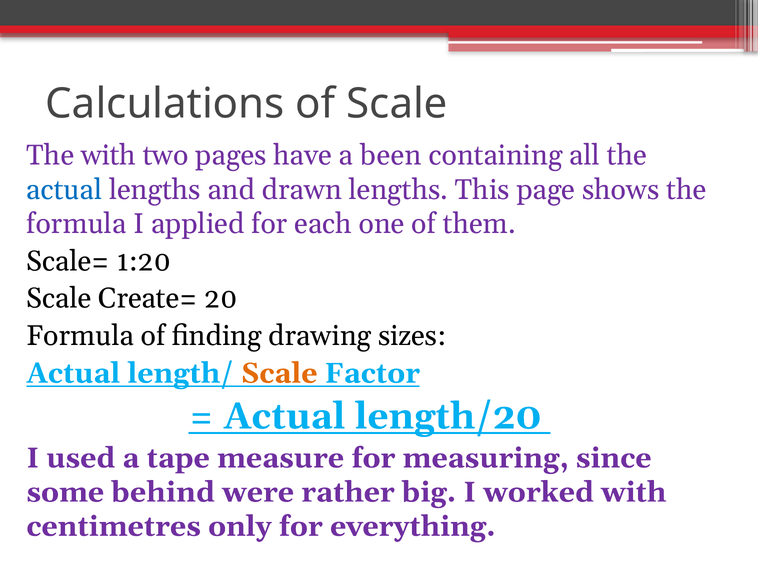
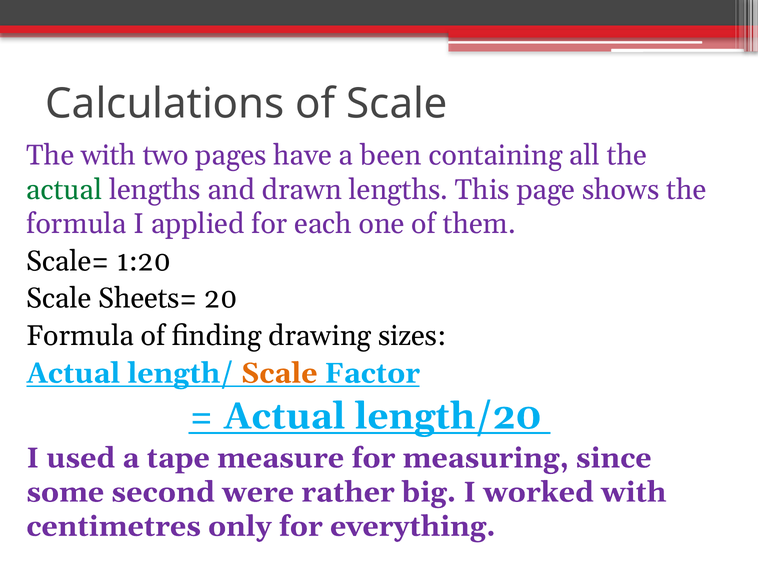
actual at (64, 190) colour: blue -> green
Create=: Create= -> Sheets=
behind: behind -> second
